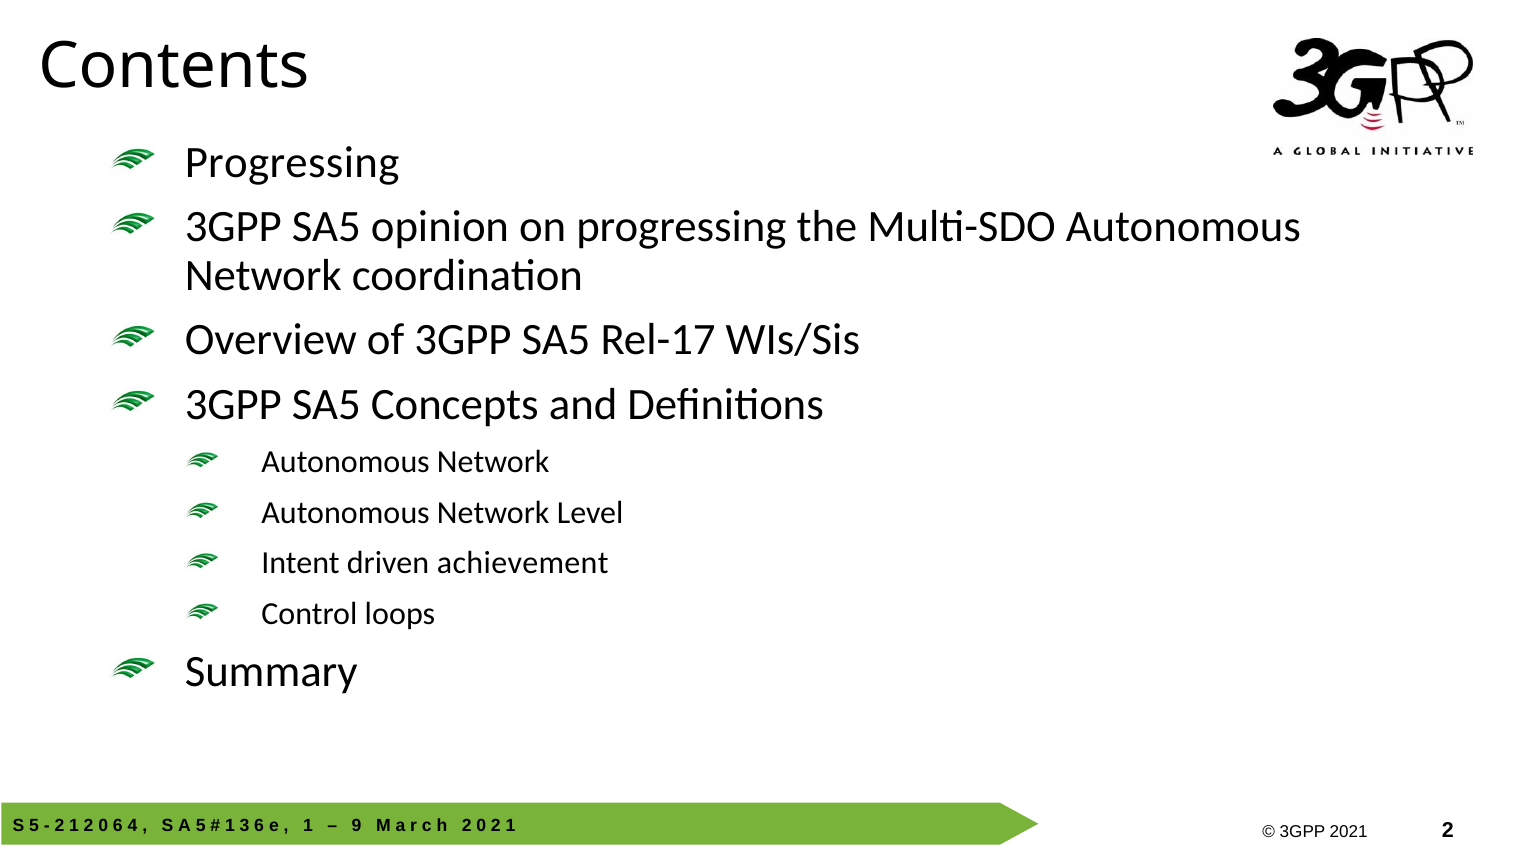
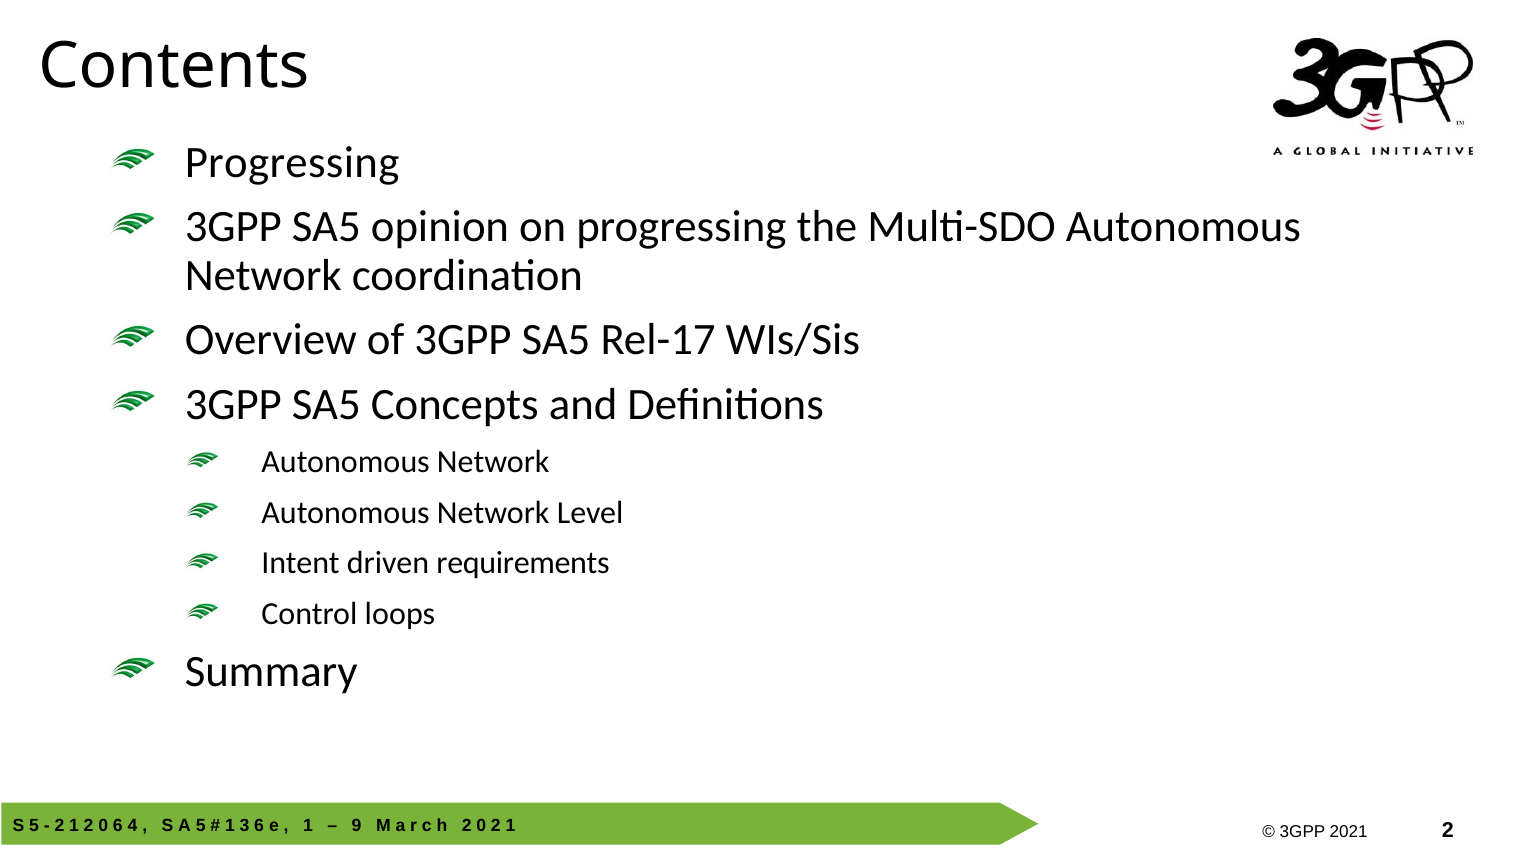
achievement: achievement -> requirements
